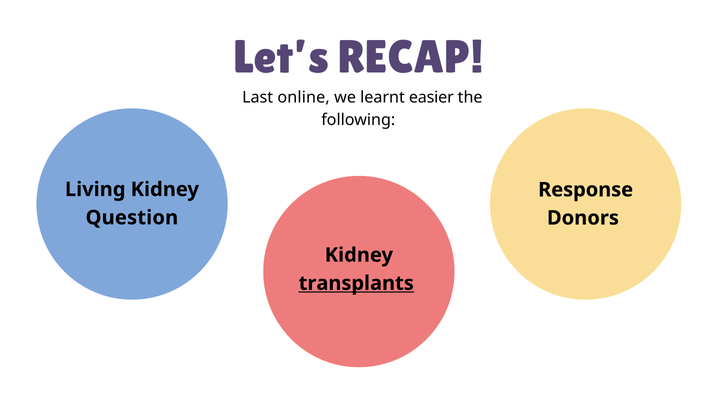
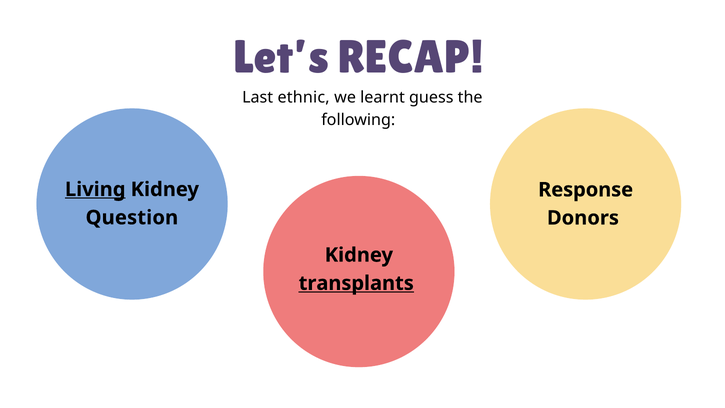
online: online -> ethnic
easier: easier -> guess
Living underline: none -> present
